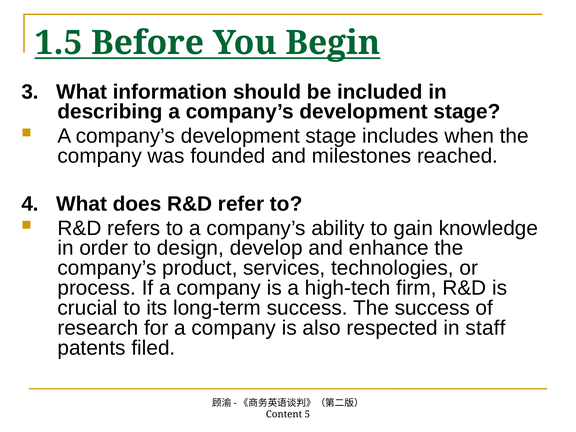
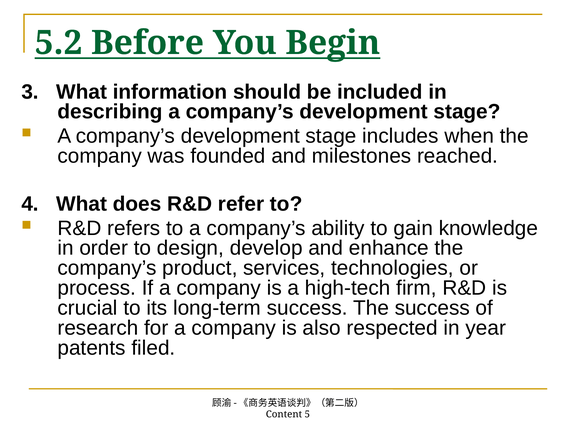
1.5: 1.5 -> 5.2
staff: staff -> year
